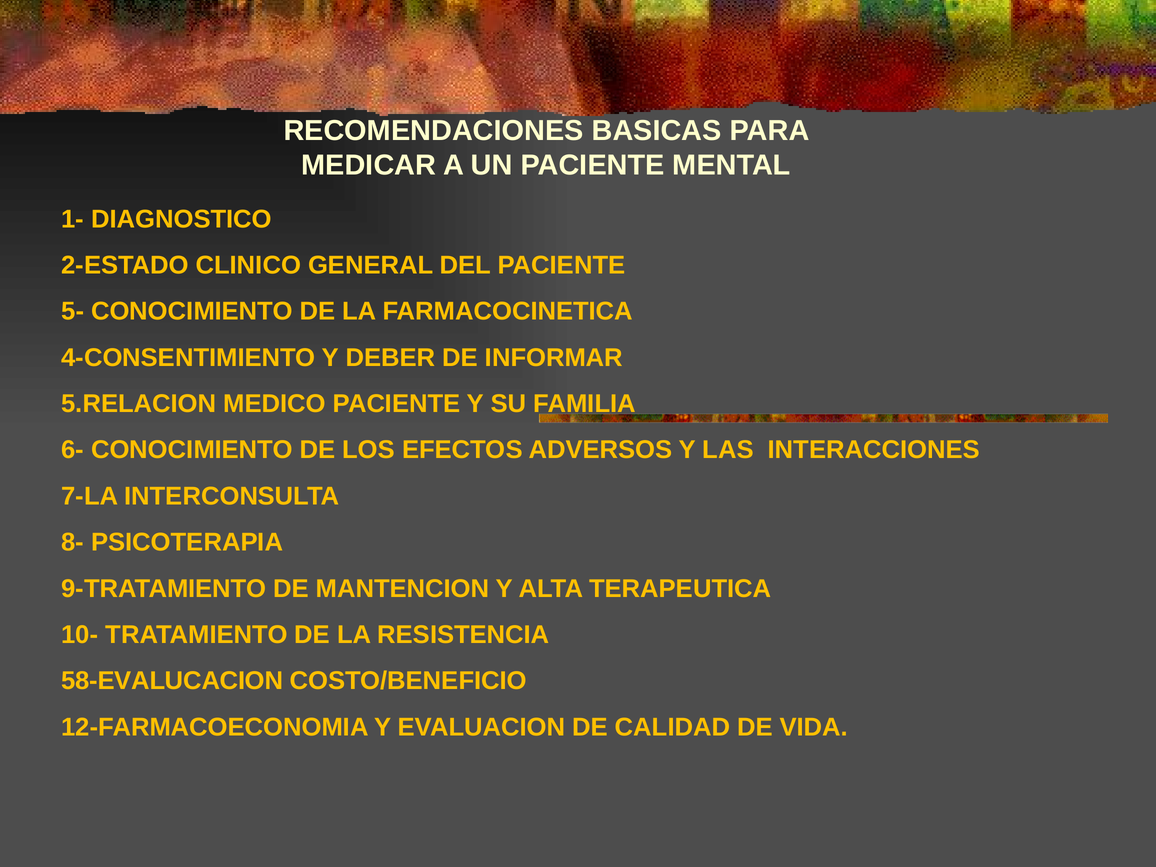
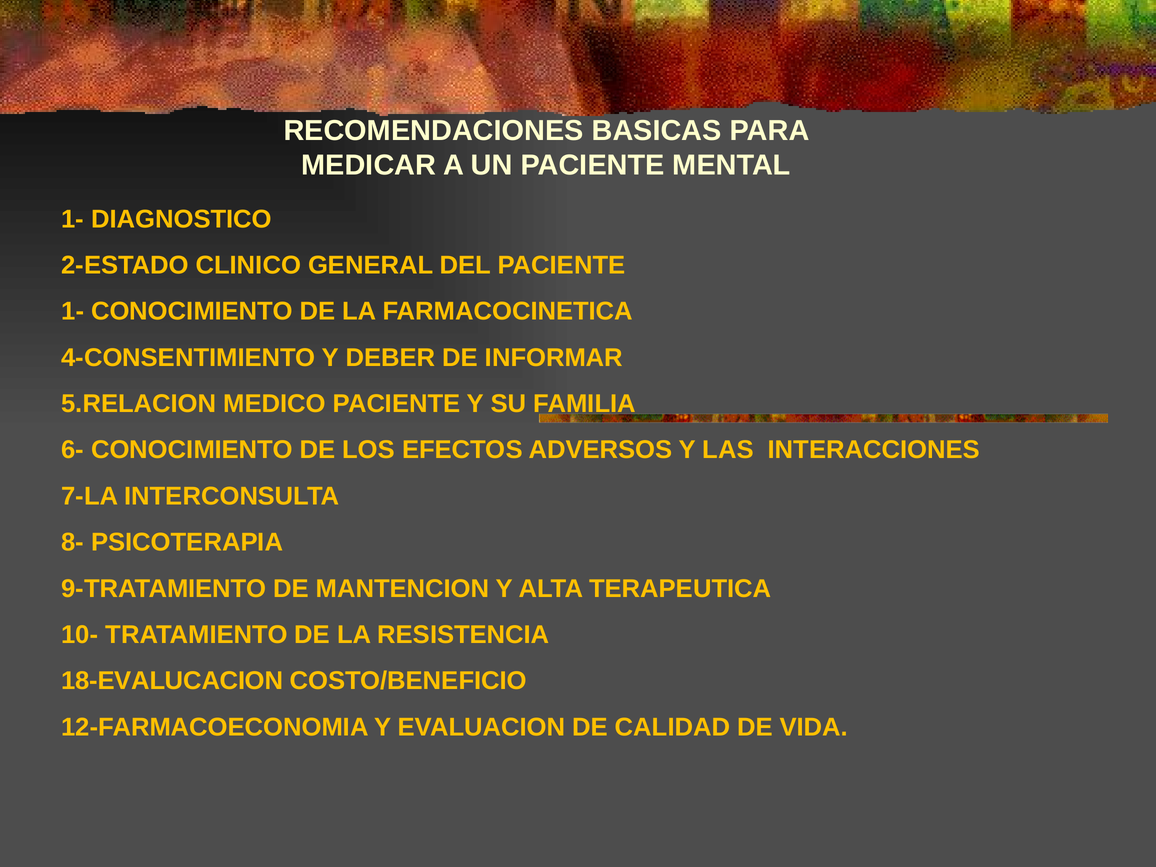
5- at (73, 311): 5- -> 1-
58-EVALUCACION: 58-EVALUCACION -> 18-EVALUCACION
